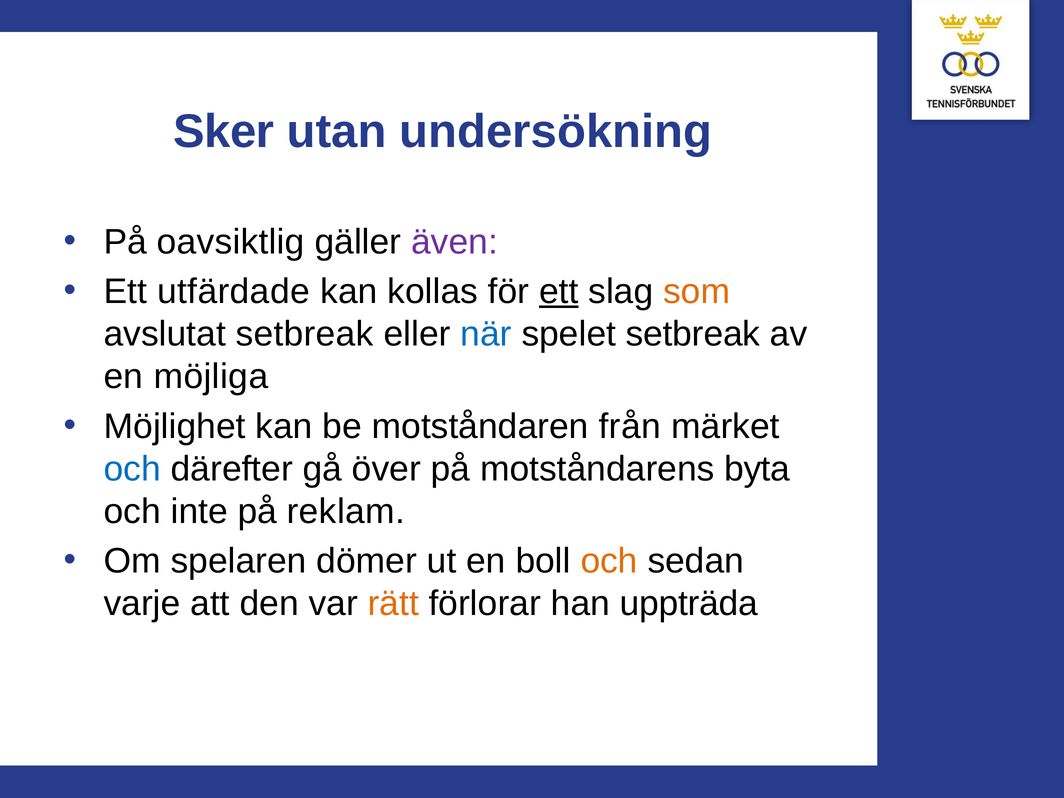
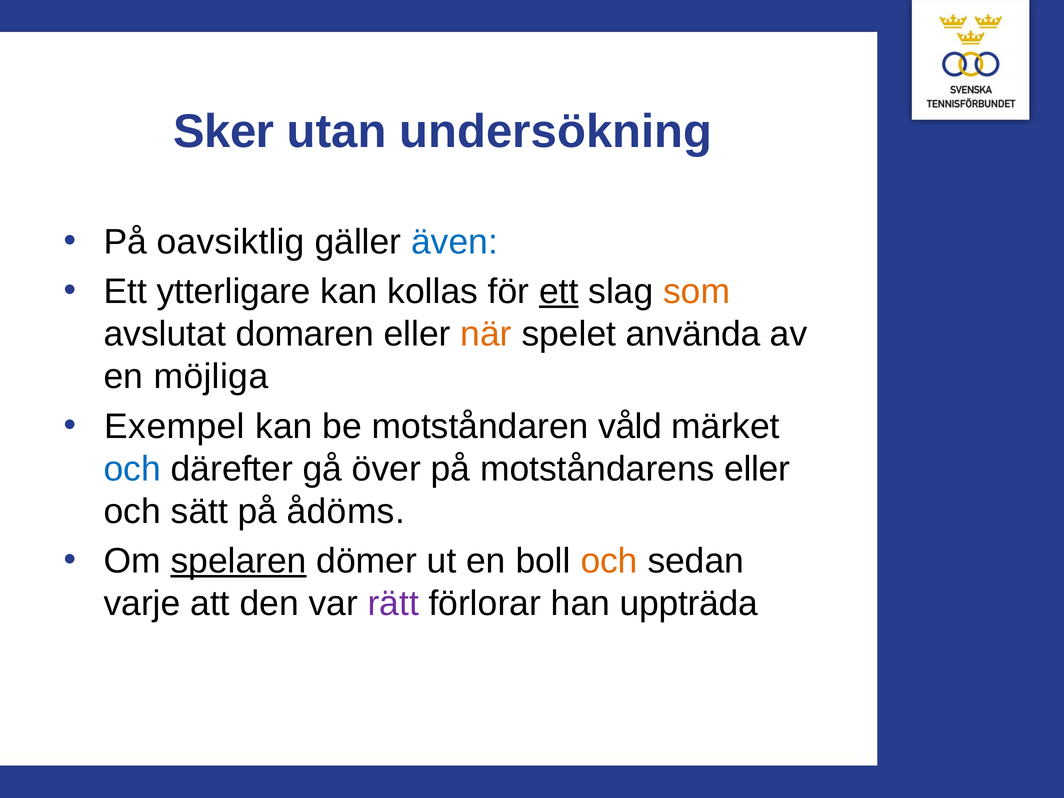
även colour: purple -> blue
utfärdade: utfärdade -> ytterligare
avslutat setbreak: setbreak -> domaren
när colour: blue -> orange
spelet setbreak: setbreak -> använda
Möjlighet: Möjlighet -> Exempel
från: från -> våld
motståndarens byta: byta -> eller
inte: inte -> sätt
reklam: reklam -> ådöms
spelaren underline: none -> present
rätt colour: orange -> purple
